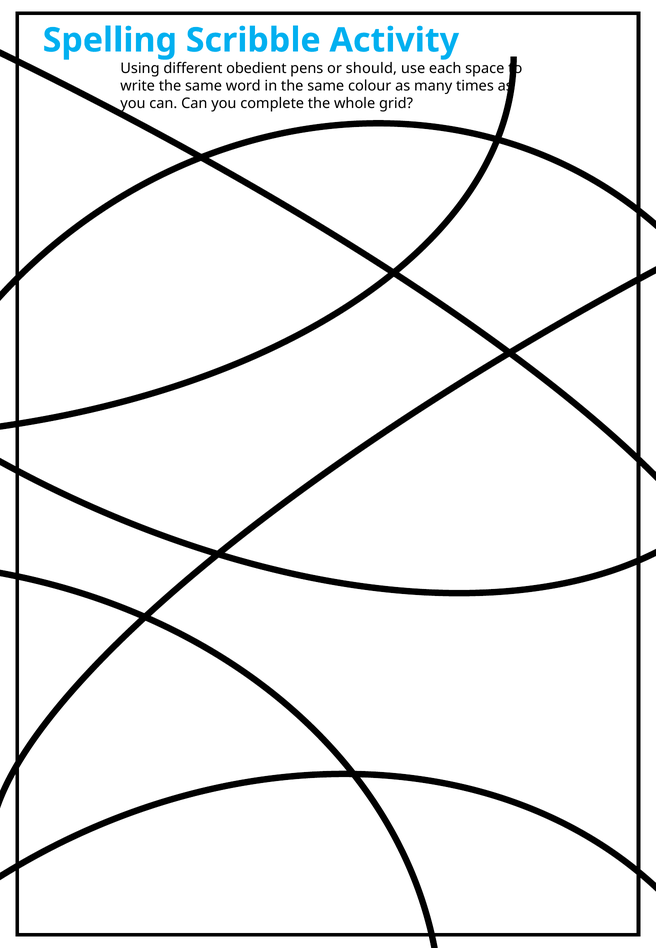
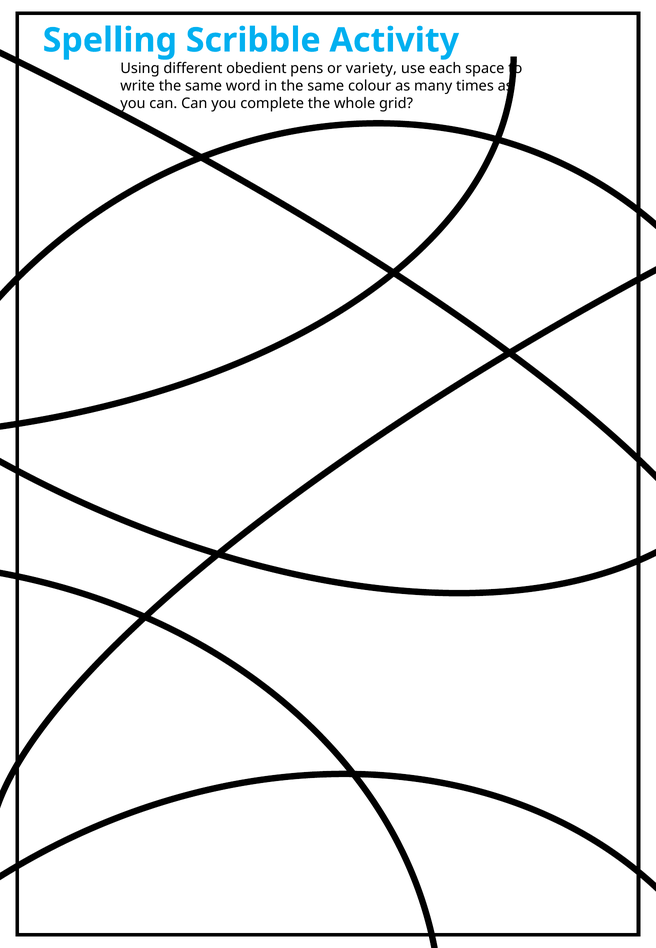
should: should -> variety
